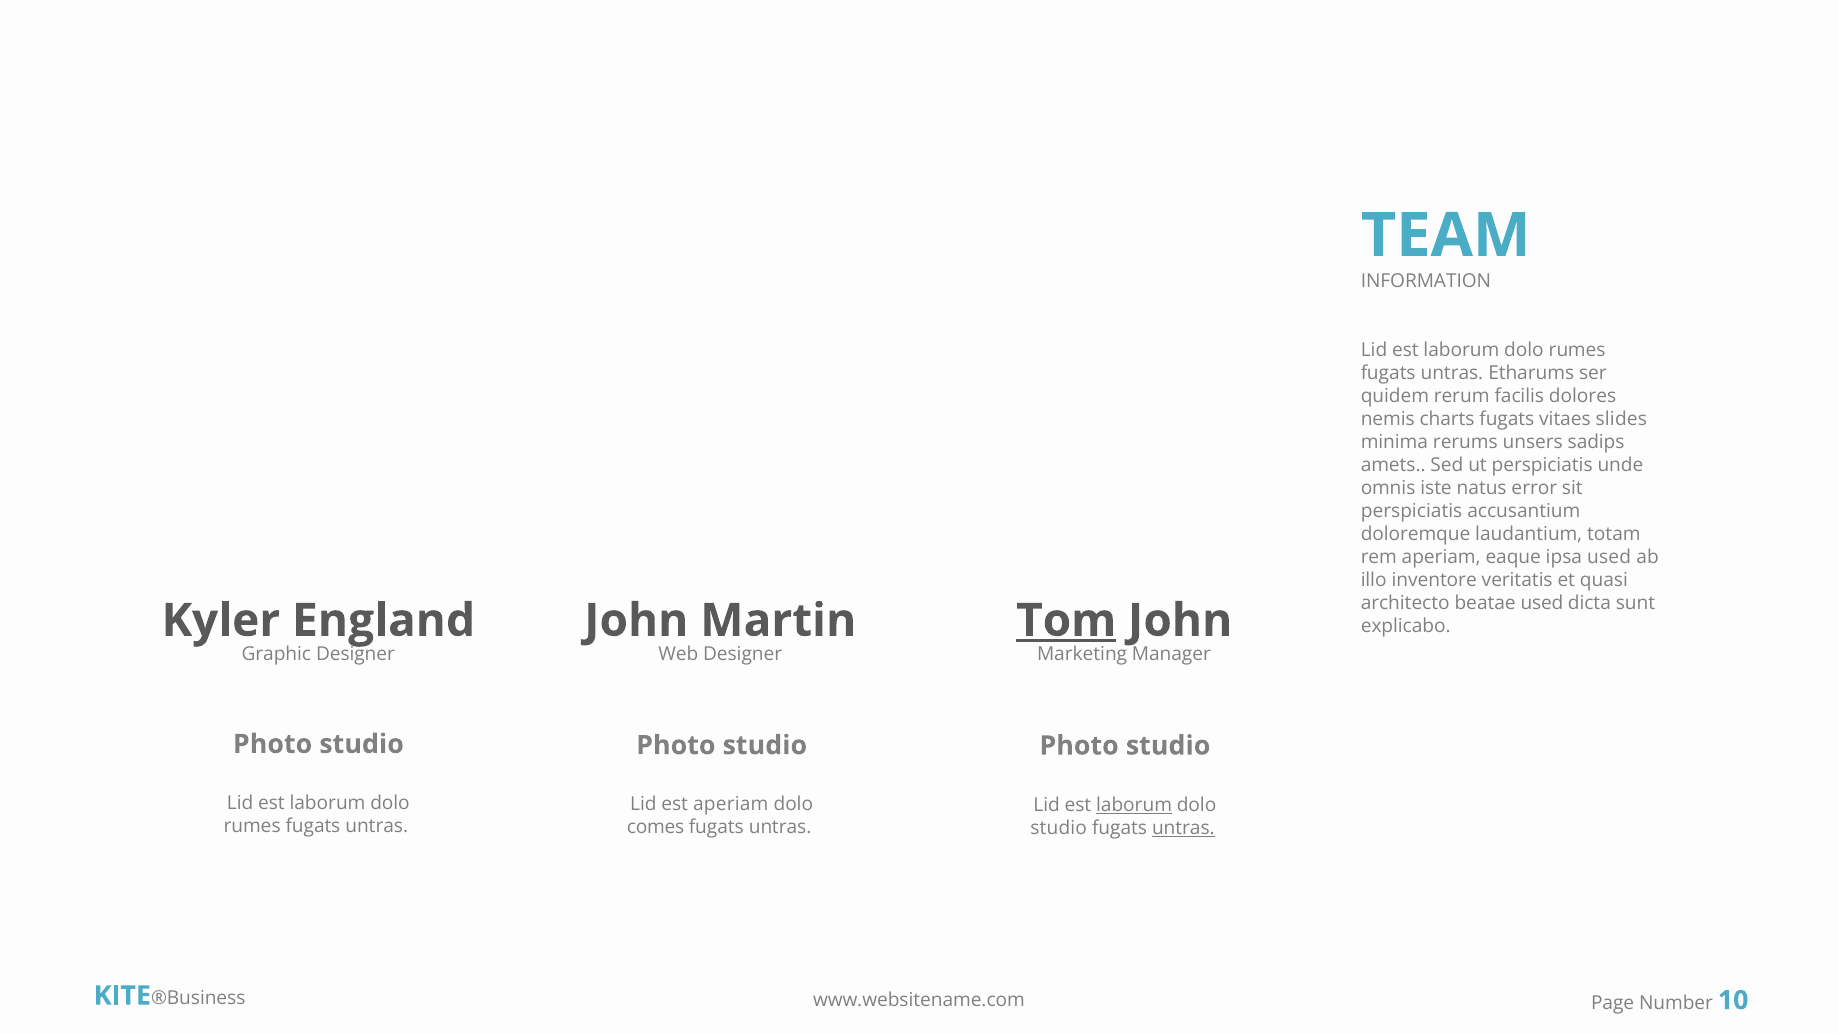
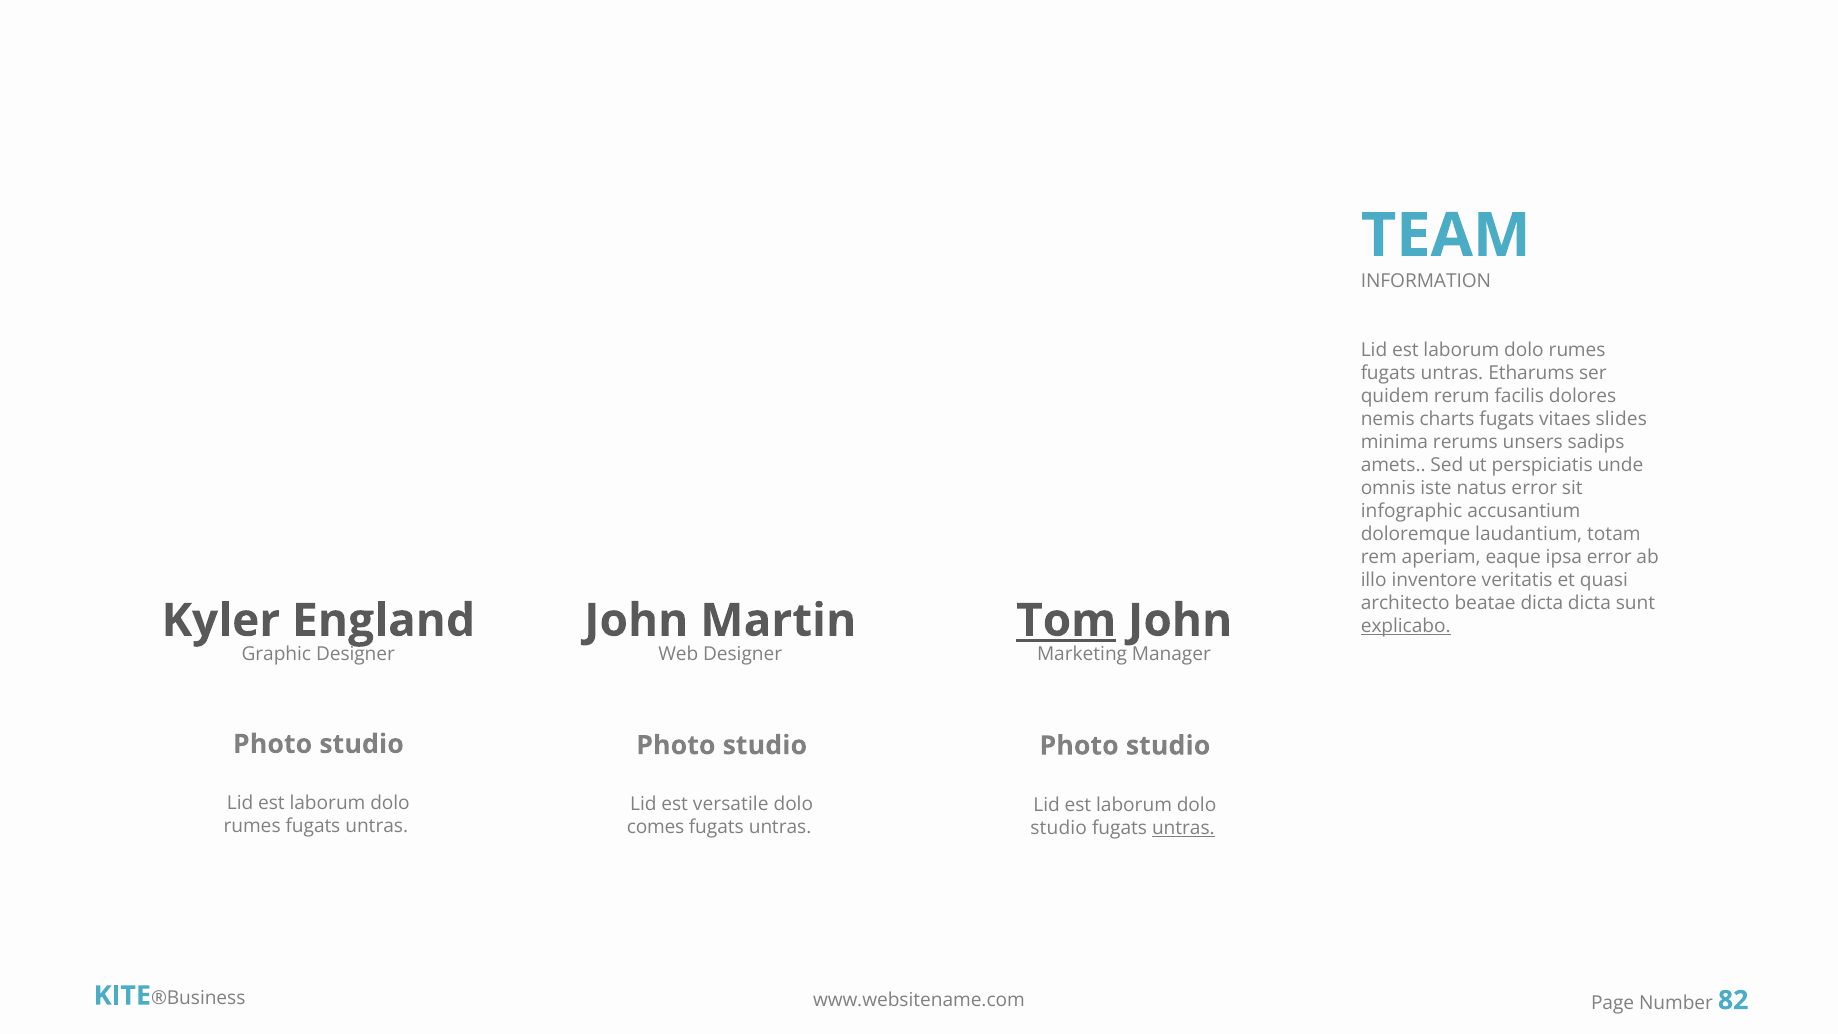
perspiciatis at (1412, 511): perspiciatis -> infographic
ipsa used: used -> error
beatae used: used -> dicta
explicabo underline: none -> present
est aperiam: aperiam -> versatile
laborum at (1134, 805) underline: present -> none
10: 10 -> 82
